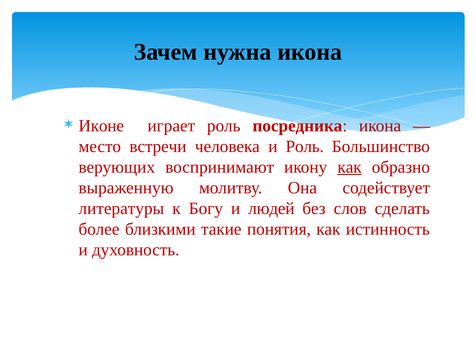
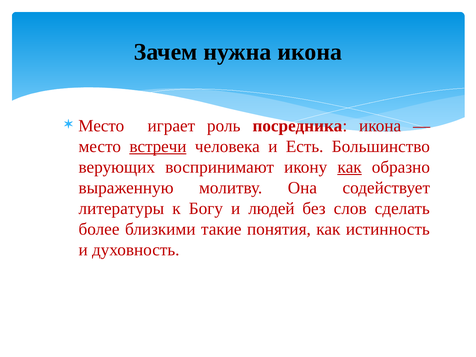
Иконе at (101, 126): Иконе -> Место
встречи underline: none -> present
и Роль: Роль -> Есть
